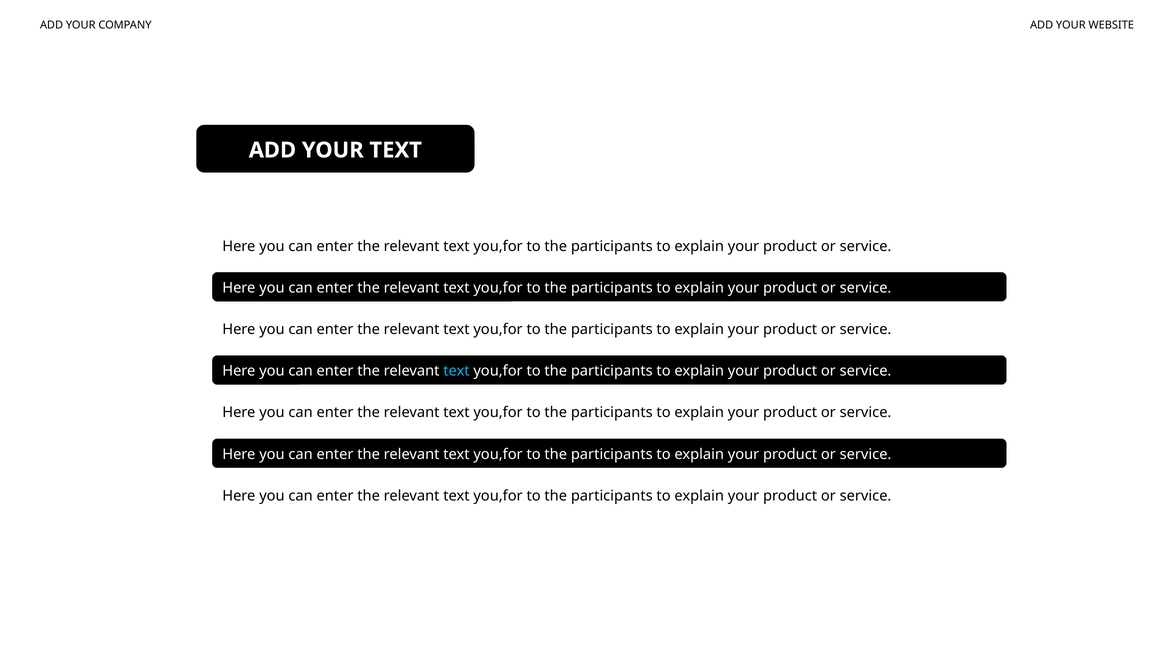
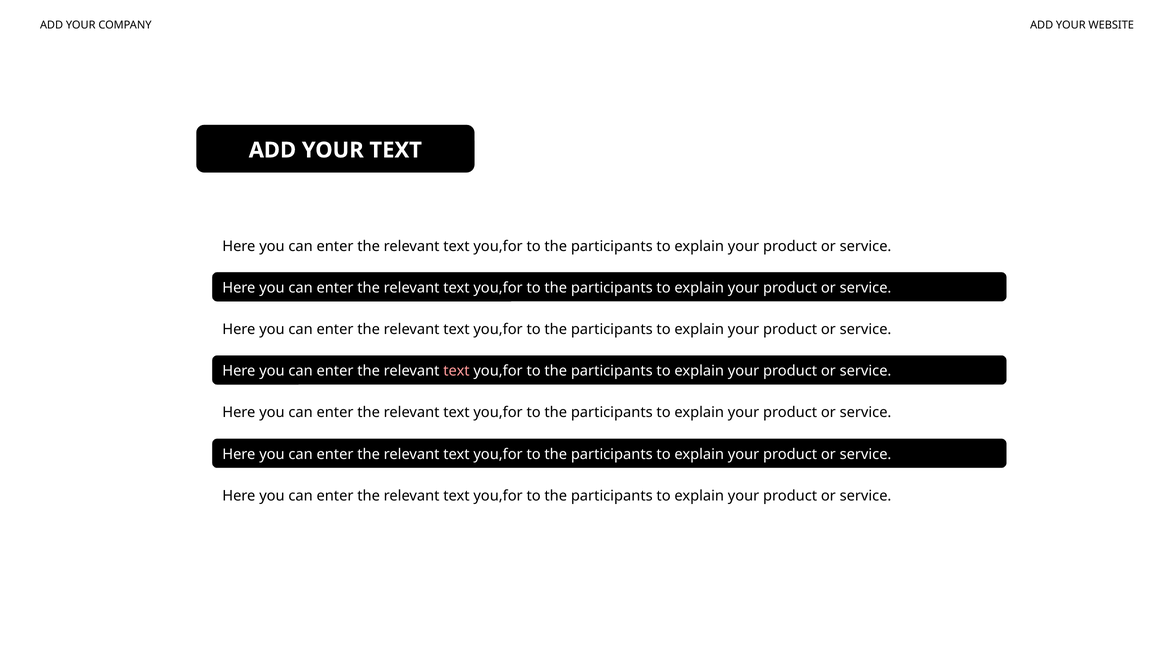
text at (456, 371) colour: light blue -> pink
